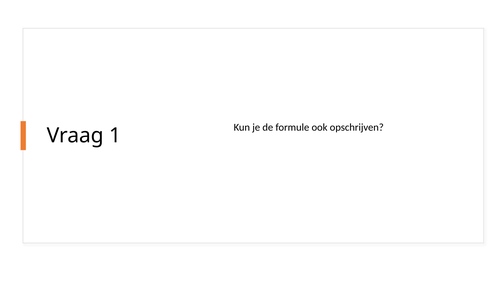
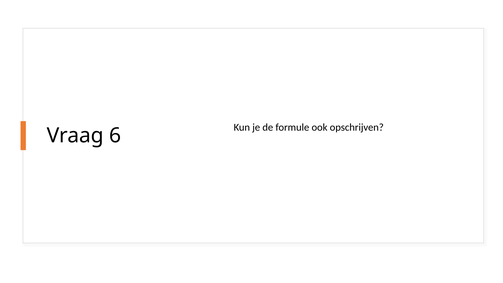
1: 1 -> 6
